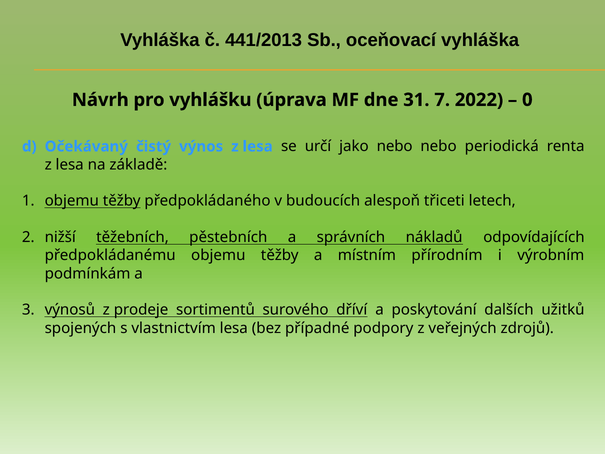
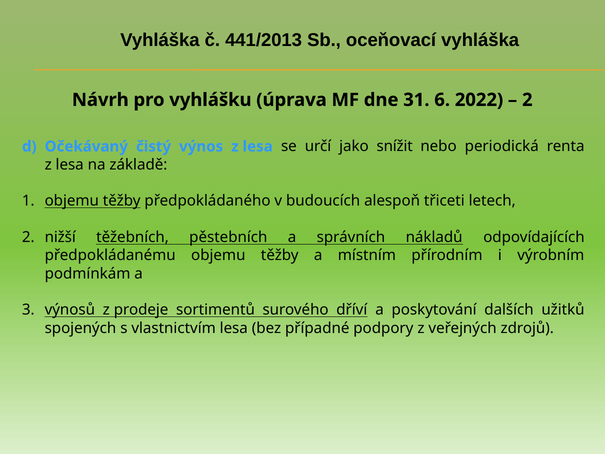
7: 7 -> 6
0 at (527, 100): 0 -> 2
jako nebo: nebo -> snížit
